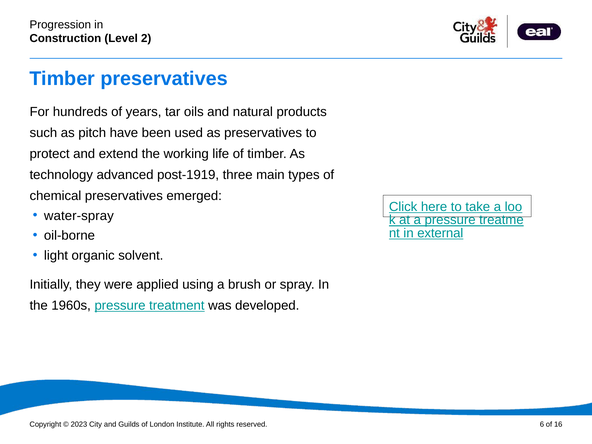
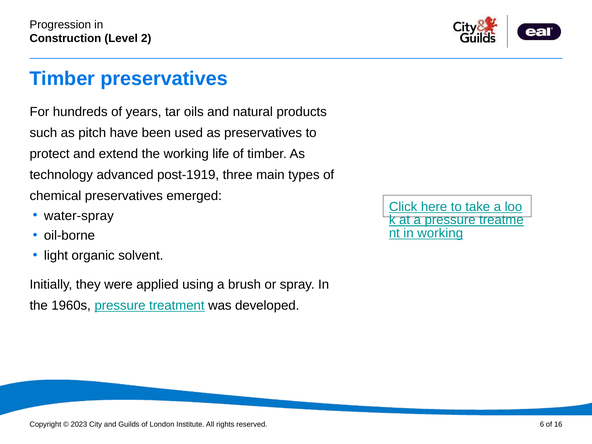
in external: external -> working
